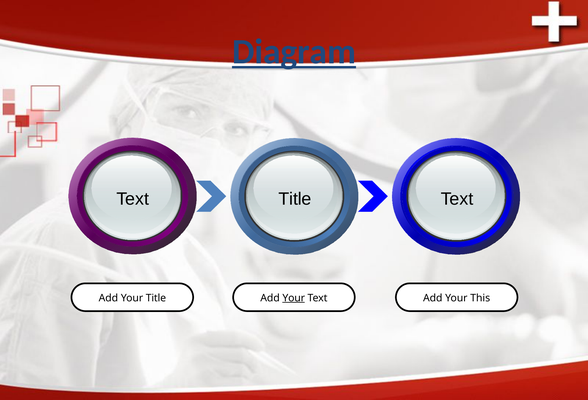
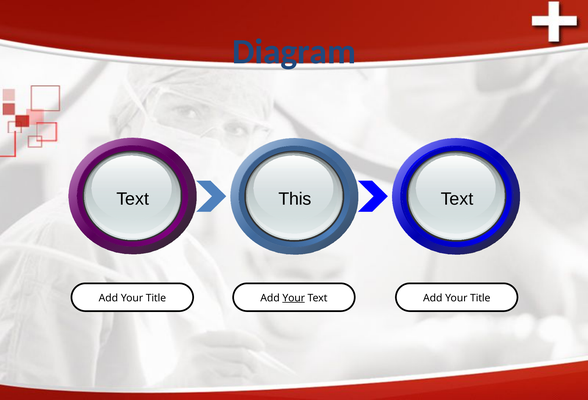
Diagram underline: present -> none
Text Title: Title -> This
Text Add Your This: This -> Title
